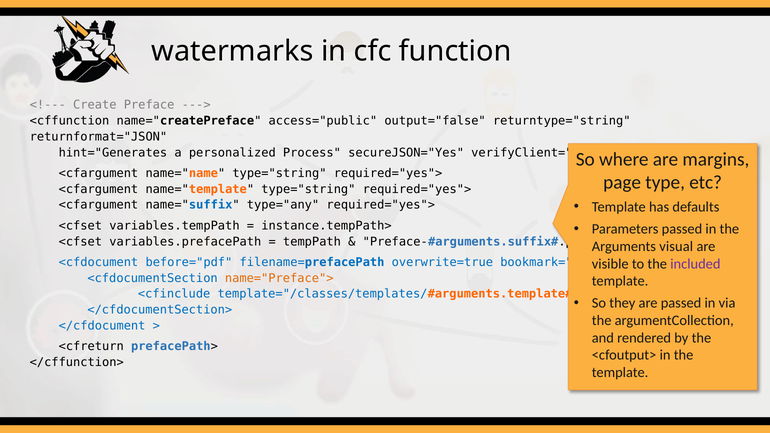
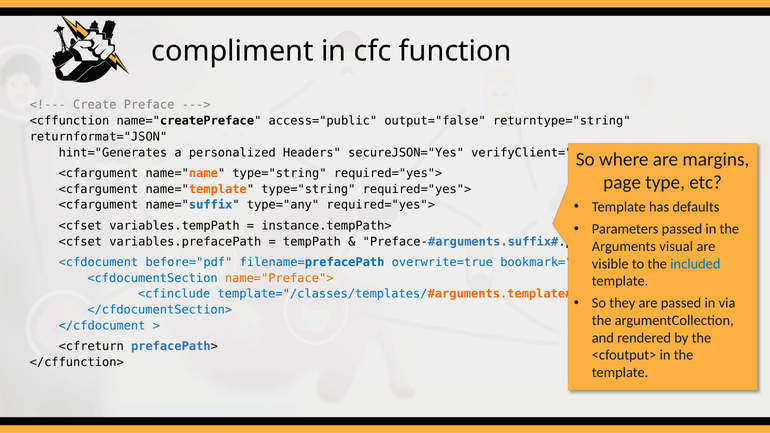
watermarks: watermarks -> compliment
Process: Process -> Headers
included colour: purple -> blue
